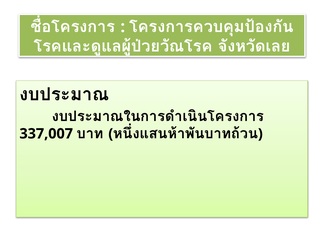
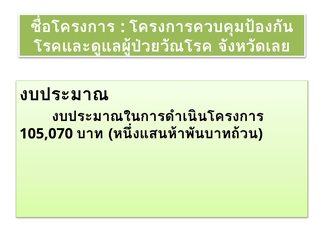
337,007: 337,007 -> 105,070
